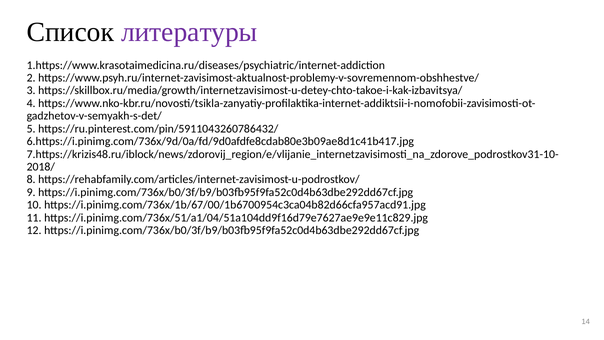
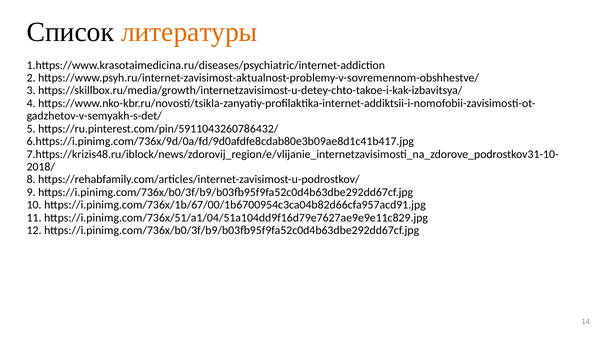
литературы colour: purple -> orange
